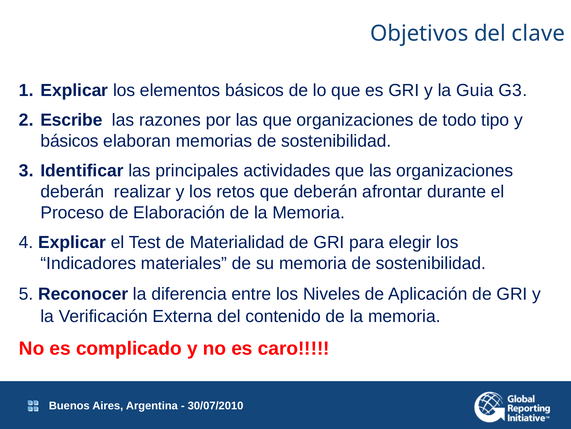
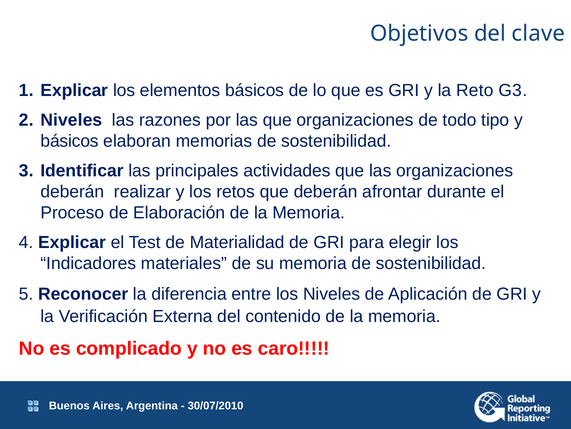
Guia: Guia -> Reto
Escribe at (71, 120): Escribe -> Niveles
